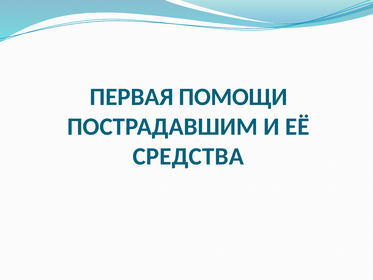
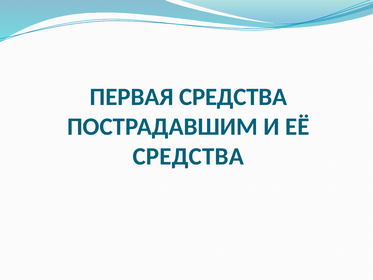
ПЕРВАЯ ПОМОЩИ: ПОМОЩИ -> СРЕДСТВА
